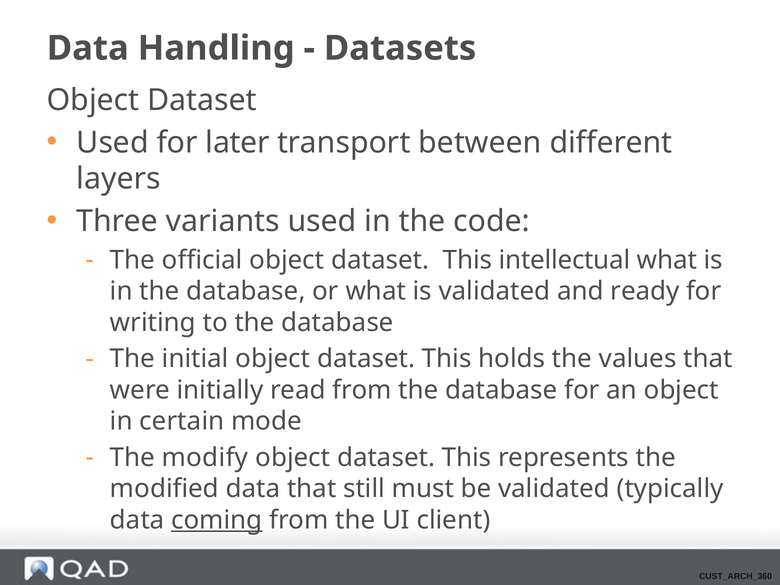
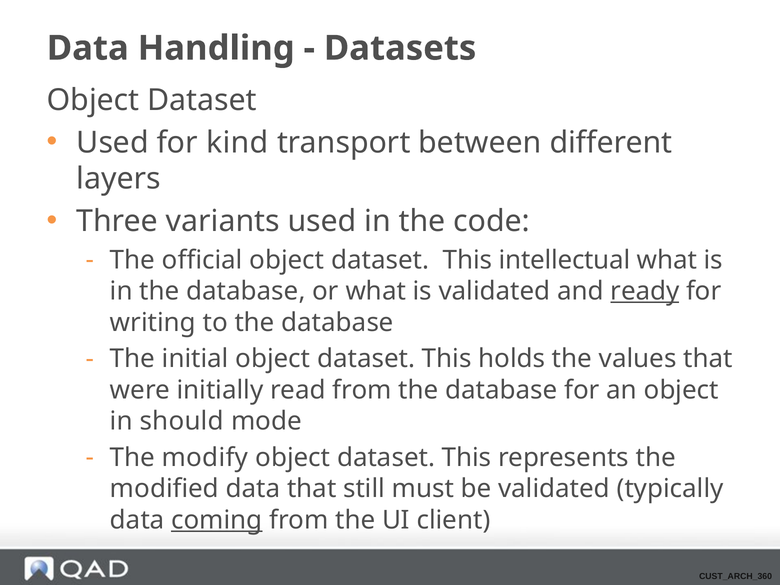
later: later -> kind
ready underline: none -> present
certain: certain -> should
